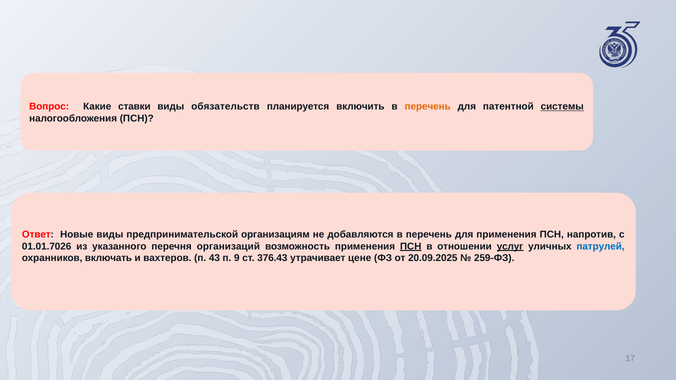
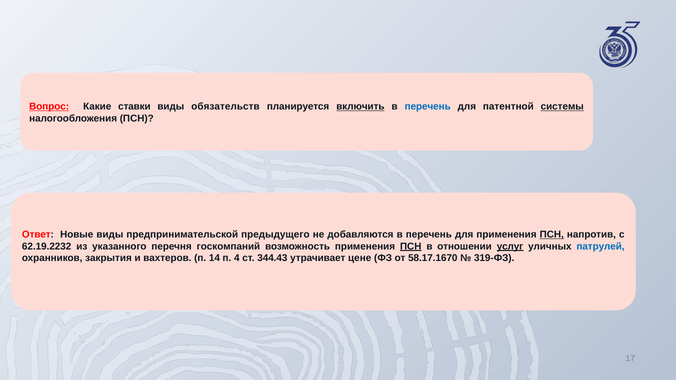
Вопрос underline: none -> present
включить underline: none -> present
перечень at (428, 107) colour: orange -> blue
организациям: организациям -> предыдущего
ПСН at (552, 235) underline: none -> present
01.01.7026: 01.01.7026 -> 62.19.2232
организаций: организаций -> госкомпаний
включать: включать -> закрытия
43: 43 -> 14
9: 9 -> 4
376.43: 376.43 -> 344.43
20.09.2025: 20.09.2025 -> 58.17.1670
259-ФЗ: 259-ФЗ -> 319-ФЗ
